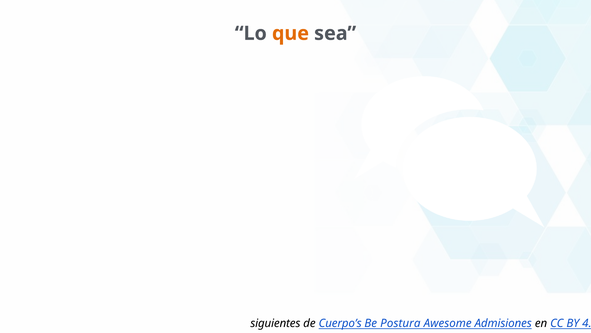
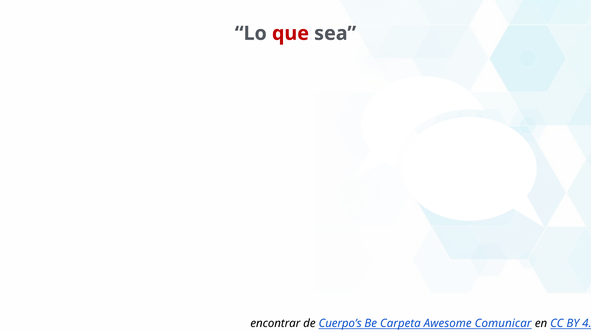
que colour: orange -> red
siguientes: siguientes -> encontrar
Postura: Postura -> Carpeta
Admisiones: Admisiones -> Comunicar
